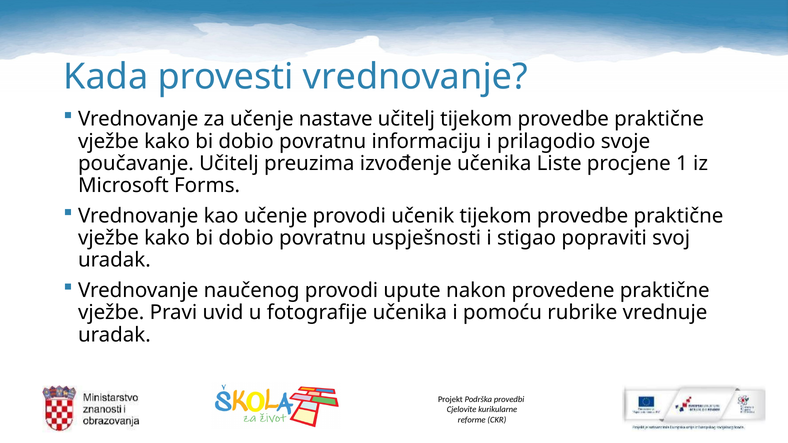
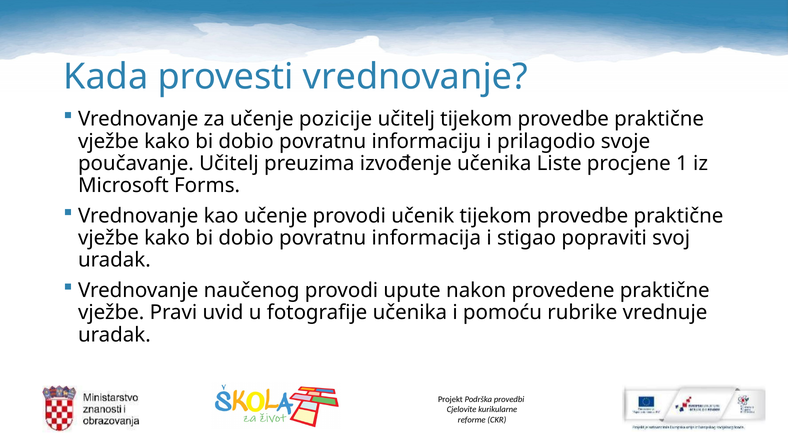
nastave: nastave -> pozicije
uspješnosti: uspješnosti -> informacija
